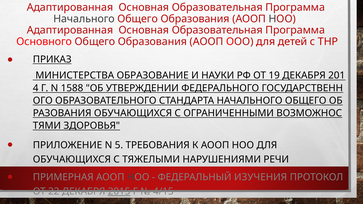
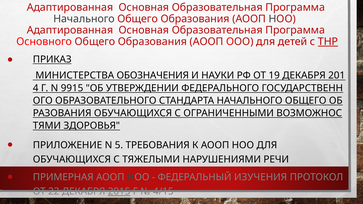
ТНР underline: none -> present
ОБРАЗОВАНИЕ: ОБРАЗОВАНИЕ -> ОБОЗНАЧЕНИЯ
1588: 1588 -> 9915
